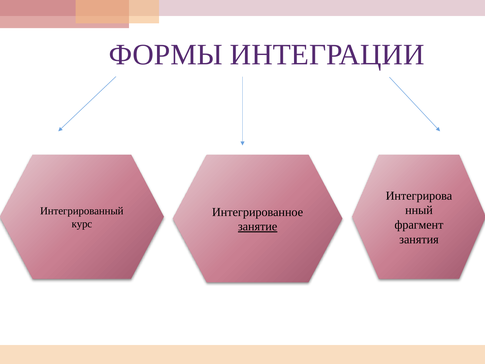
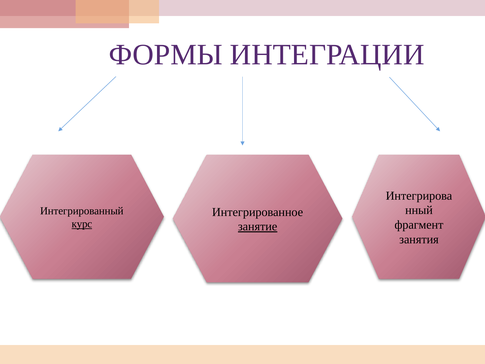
курс underline: none -> present
